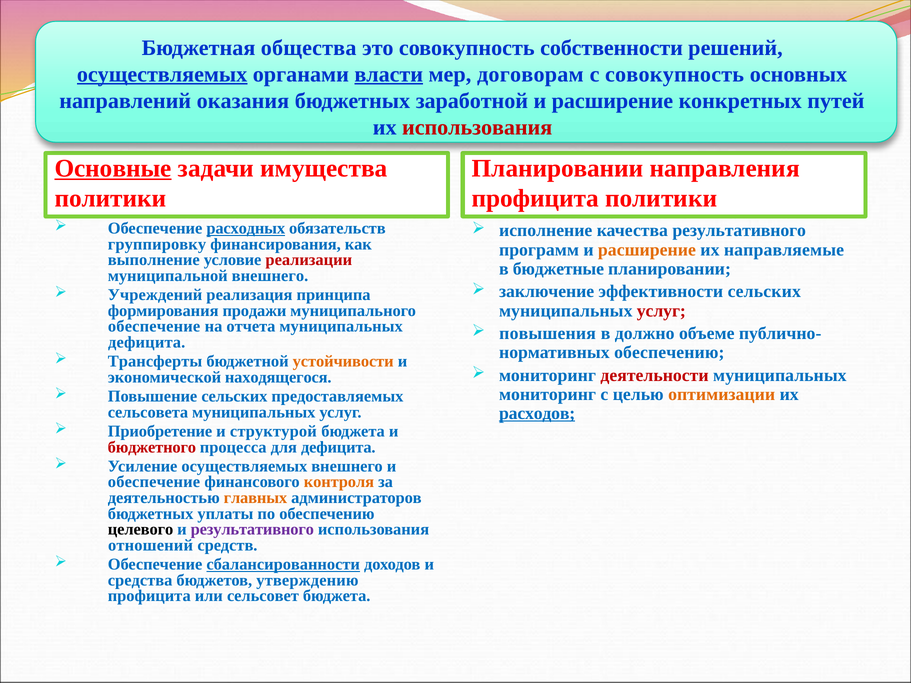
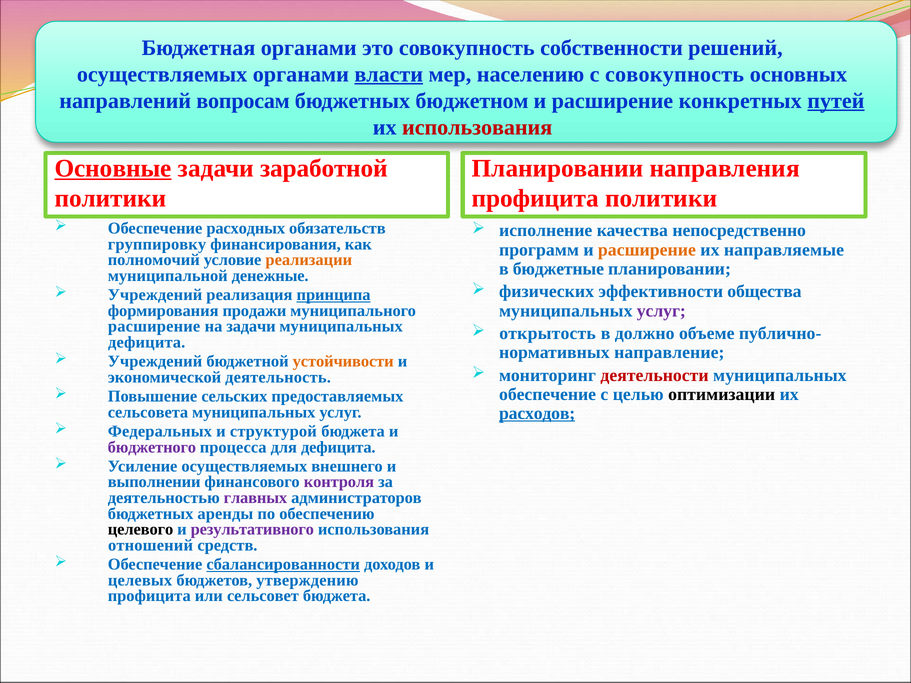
Бюджетная общества: общества -> органами
осуществляемых at (162, 74) underline: present -> none
договорам: договорам -> населению
оказания: оказания -> вопросам
заработной: заработной -> бюджетном
путей underline: none -> present
имущества: имущества -> заработной
расходных underline: present -> none
качества результативного: результативного -> непосредственно
выполнение: выполнение -> полномочий
реализации colour: red -> orange
муниципальной внешнего: внешнего -> денежные
заключение: заключение -> физических
эффективности сельских: сельских -> общества
принципа underline: none -> present
услуг at (661, 311) colour: red -> purple
обеспечение at (154, 327): обеспечение -> расширение
на отчета: отчета -> задачи
повышения: повышения -> открытость
обеспечению at (669, 353): обеспечению -> направление
Трансферты at (155, 362): Трансферты -> Учреждений
находящегося: находящегося -> деятельность
мониторинг at (548, 395): мониторинг -> обеспечение
оптимизации colour: orange -> black
Приобретение: Приобретение -> Федеральных
бюджетного colour: red -> purple
обеспечение at (154, 482): обеспечение -> выполнении
контроля colour: orange -> purple
главных colour: orange -> purple
уплаты: уплаты -> аренды
средства: средства -> целевых
